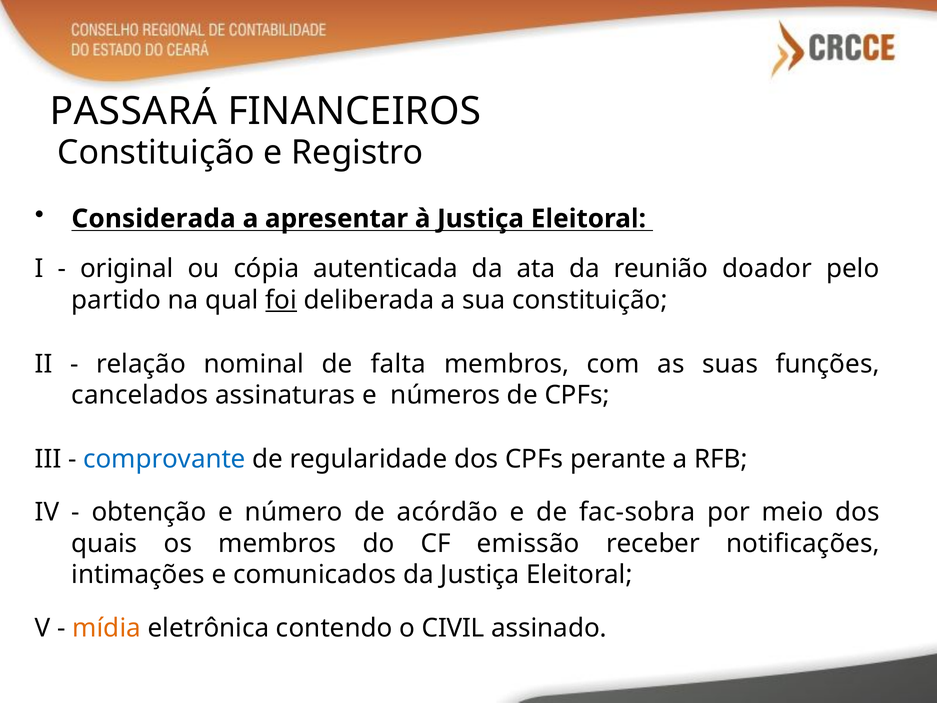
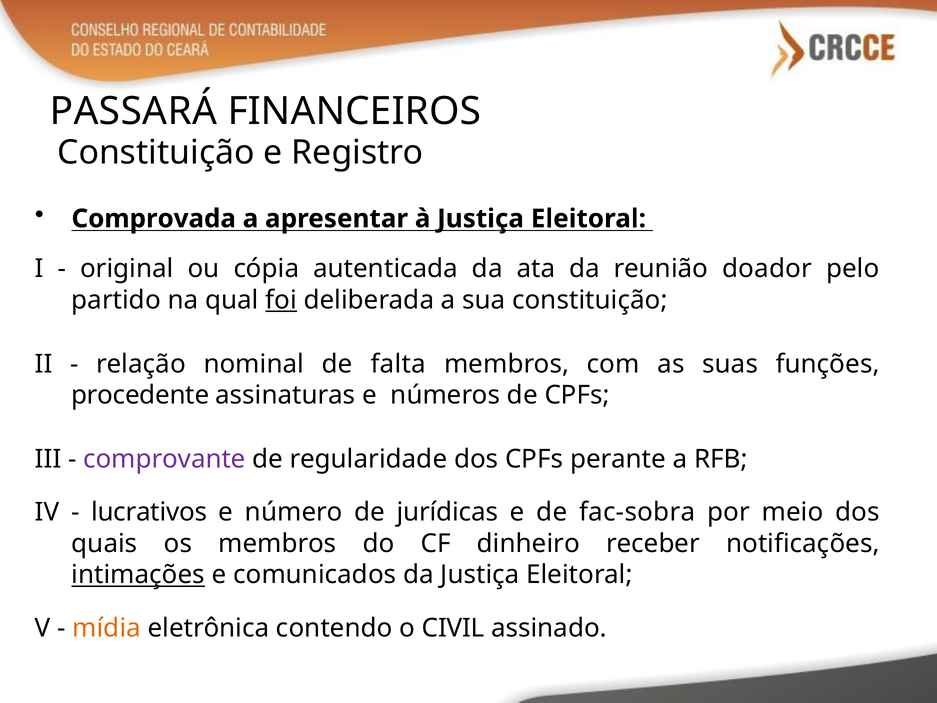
Considerada: Considerada -> Comprovada
cancelados: cancelados -> procedente
comprovante colour: blue -> purple
obtenção: obtenção -> lucrativos
acórdão: acórdão -> jurídicas
emissão: emissão -> dinheiro
intimações underline: none -> present
